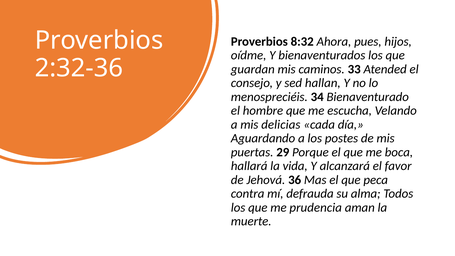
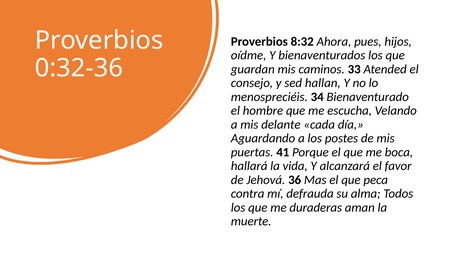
2:32-36: 2:32-36 -> 0:32-36
delicias: delicias -> delante
29: 29 -> 41
prudencia: prudencia -> duraderas
